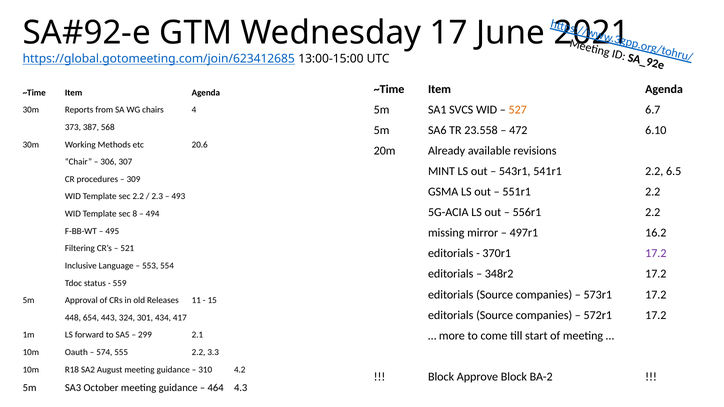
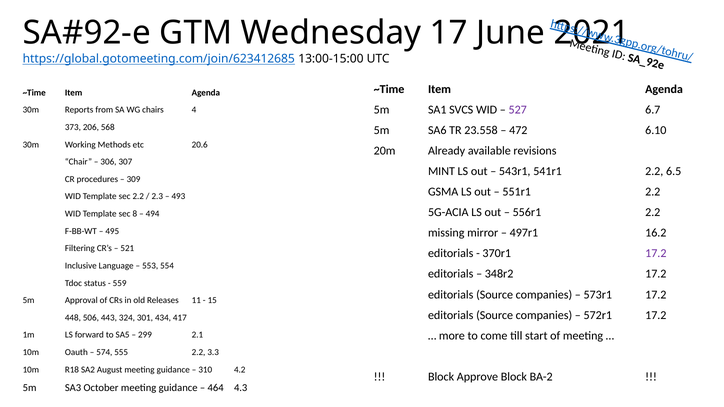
527 colour: orange -> purple
387: 387 -> 206
654: 654 -> 506
